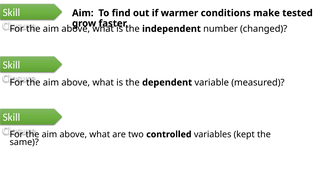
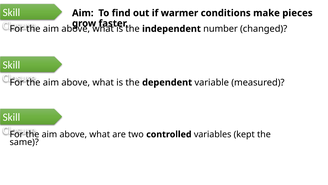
tested: tested -> pieces
